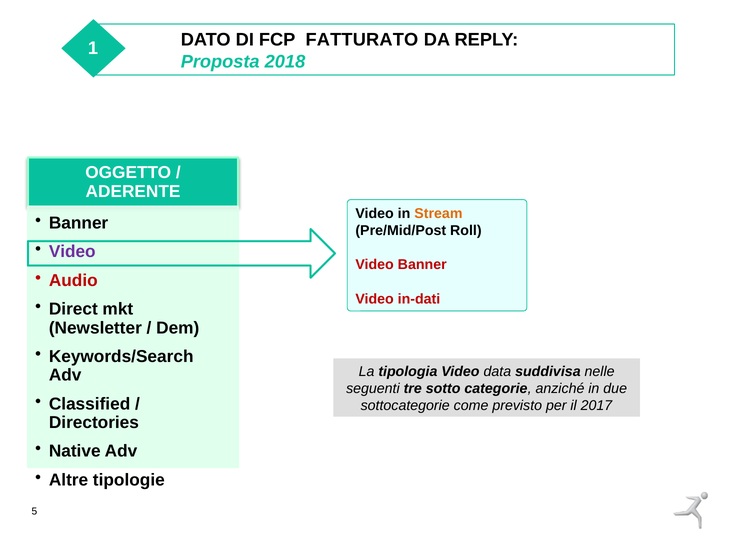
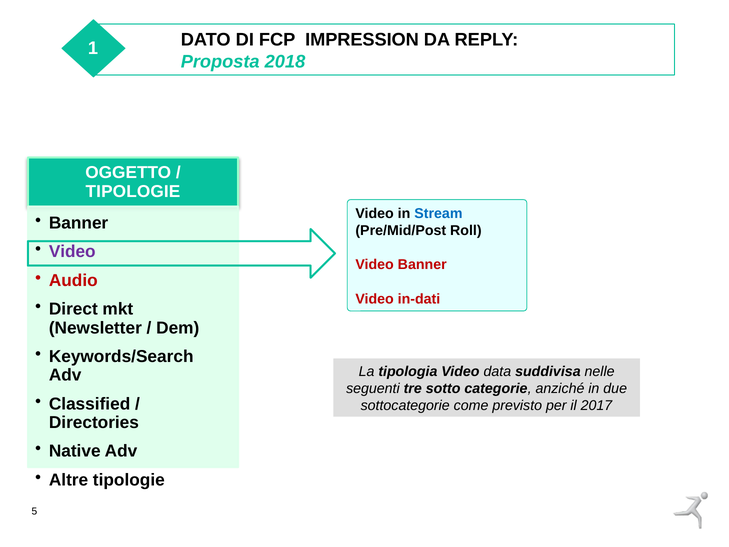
FATTURATO: FATTURATO -> IMPRESSION
ADERENTE at (133, 191): ADERENTE -> TIPOLOGIE
Stream colour: orange -> blue
